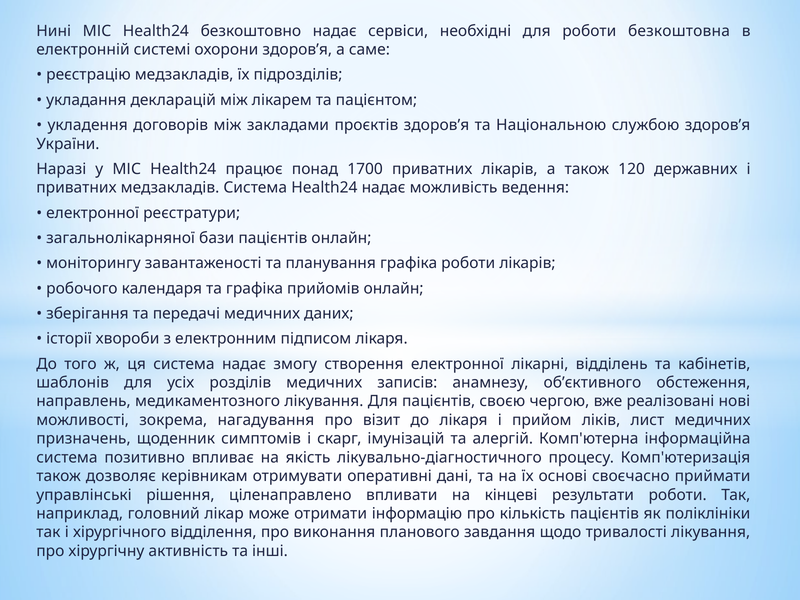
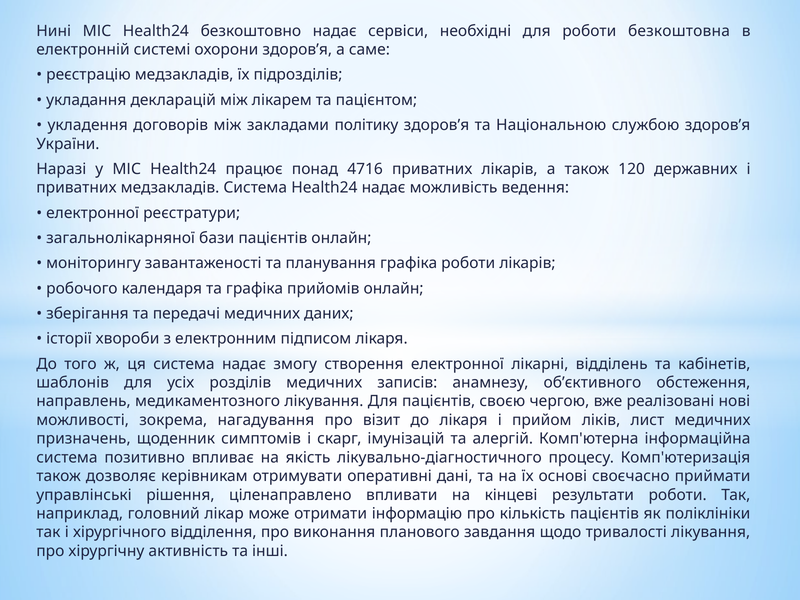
проєктів: проєктів -> політику
1700: 1700 -> 4716
